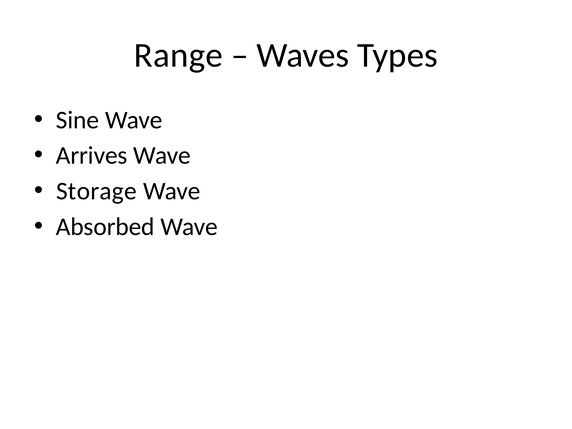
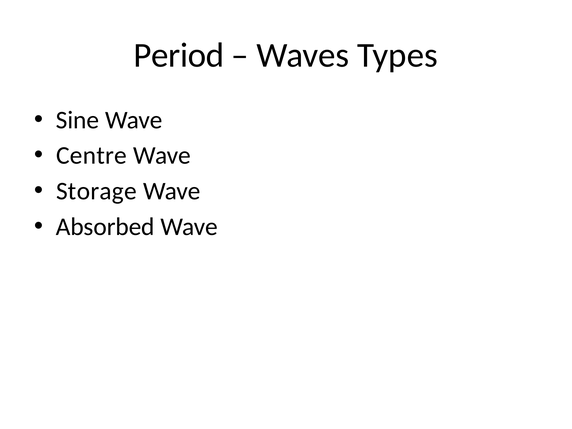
Range: Range -> Period
Arrives: Arrives -> Centre
